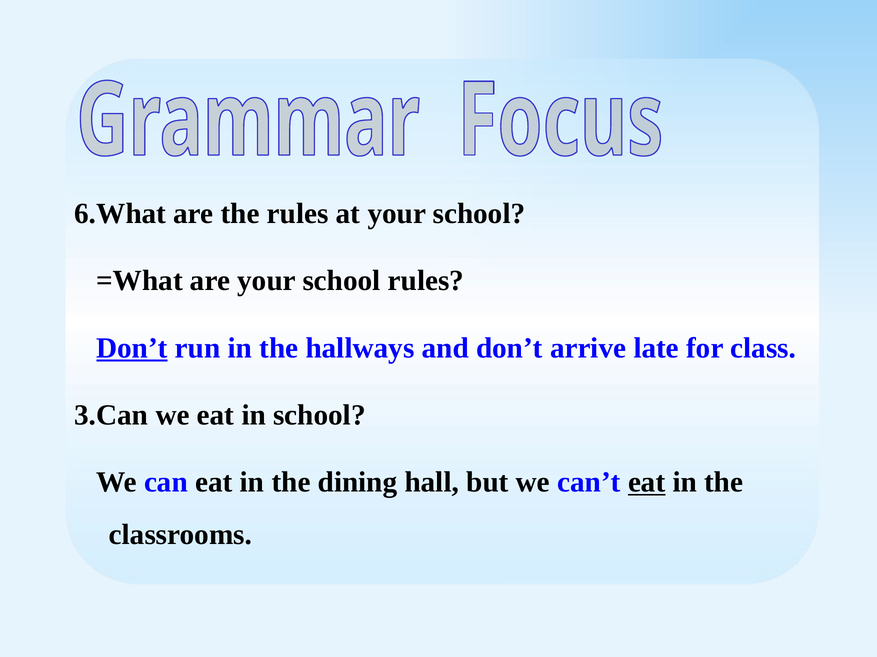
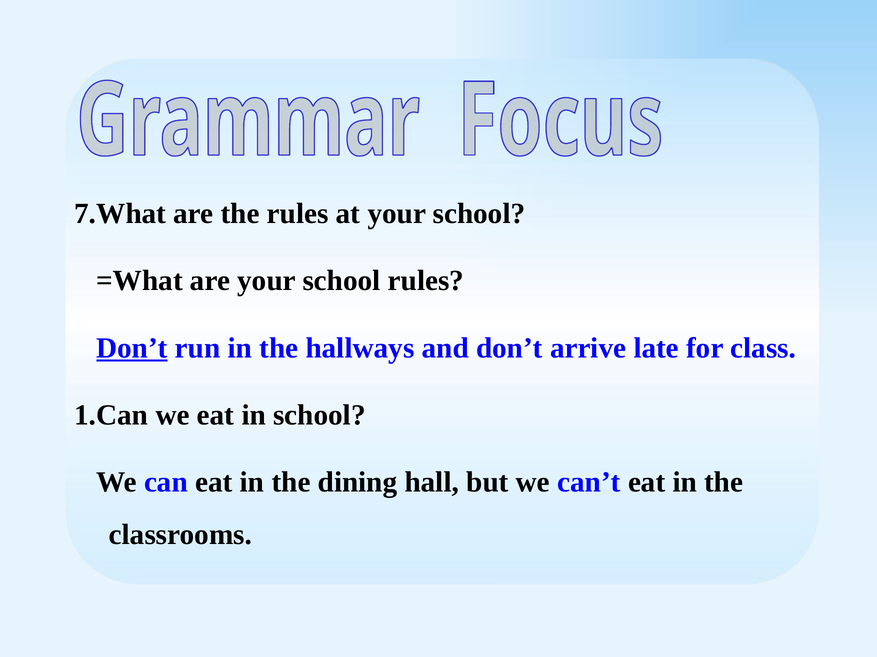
6.What: 6.What -> 7.What
3.Can: 3.Can -> 1.Can
eat at (647, 483) underline: present -> none
